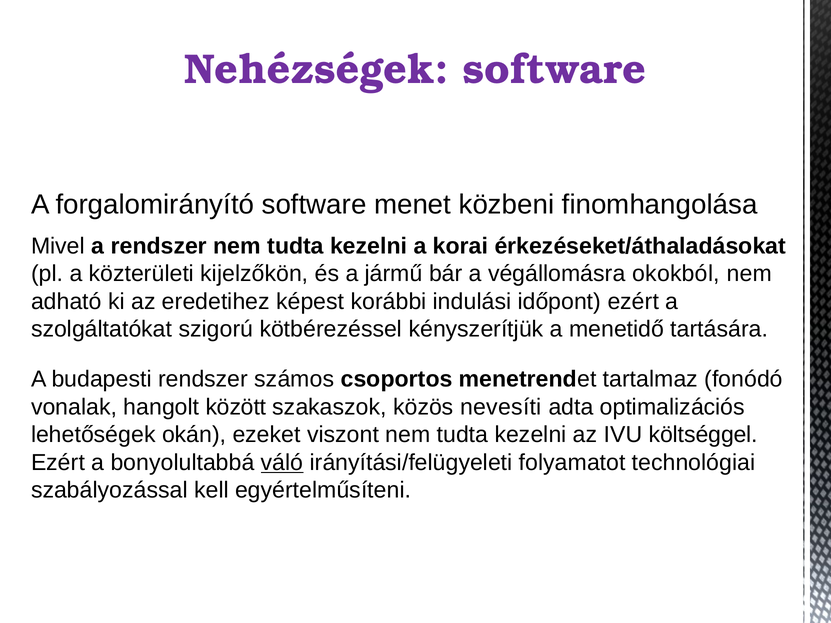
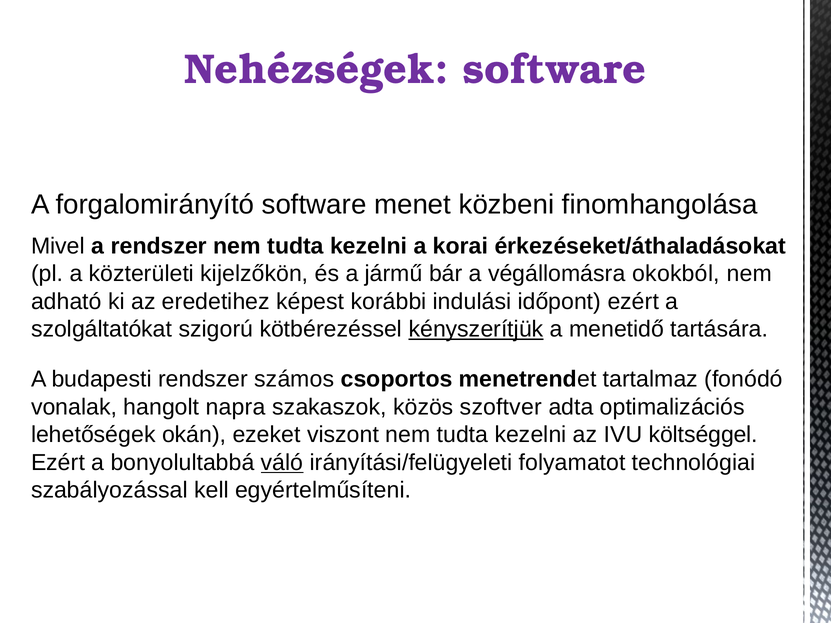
kényszerítjük underline: none -> present
között: között -> napra
nevesíti: nevesíti -> szoftver
